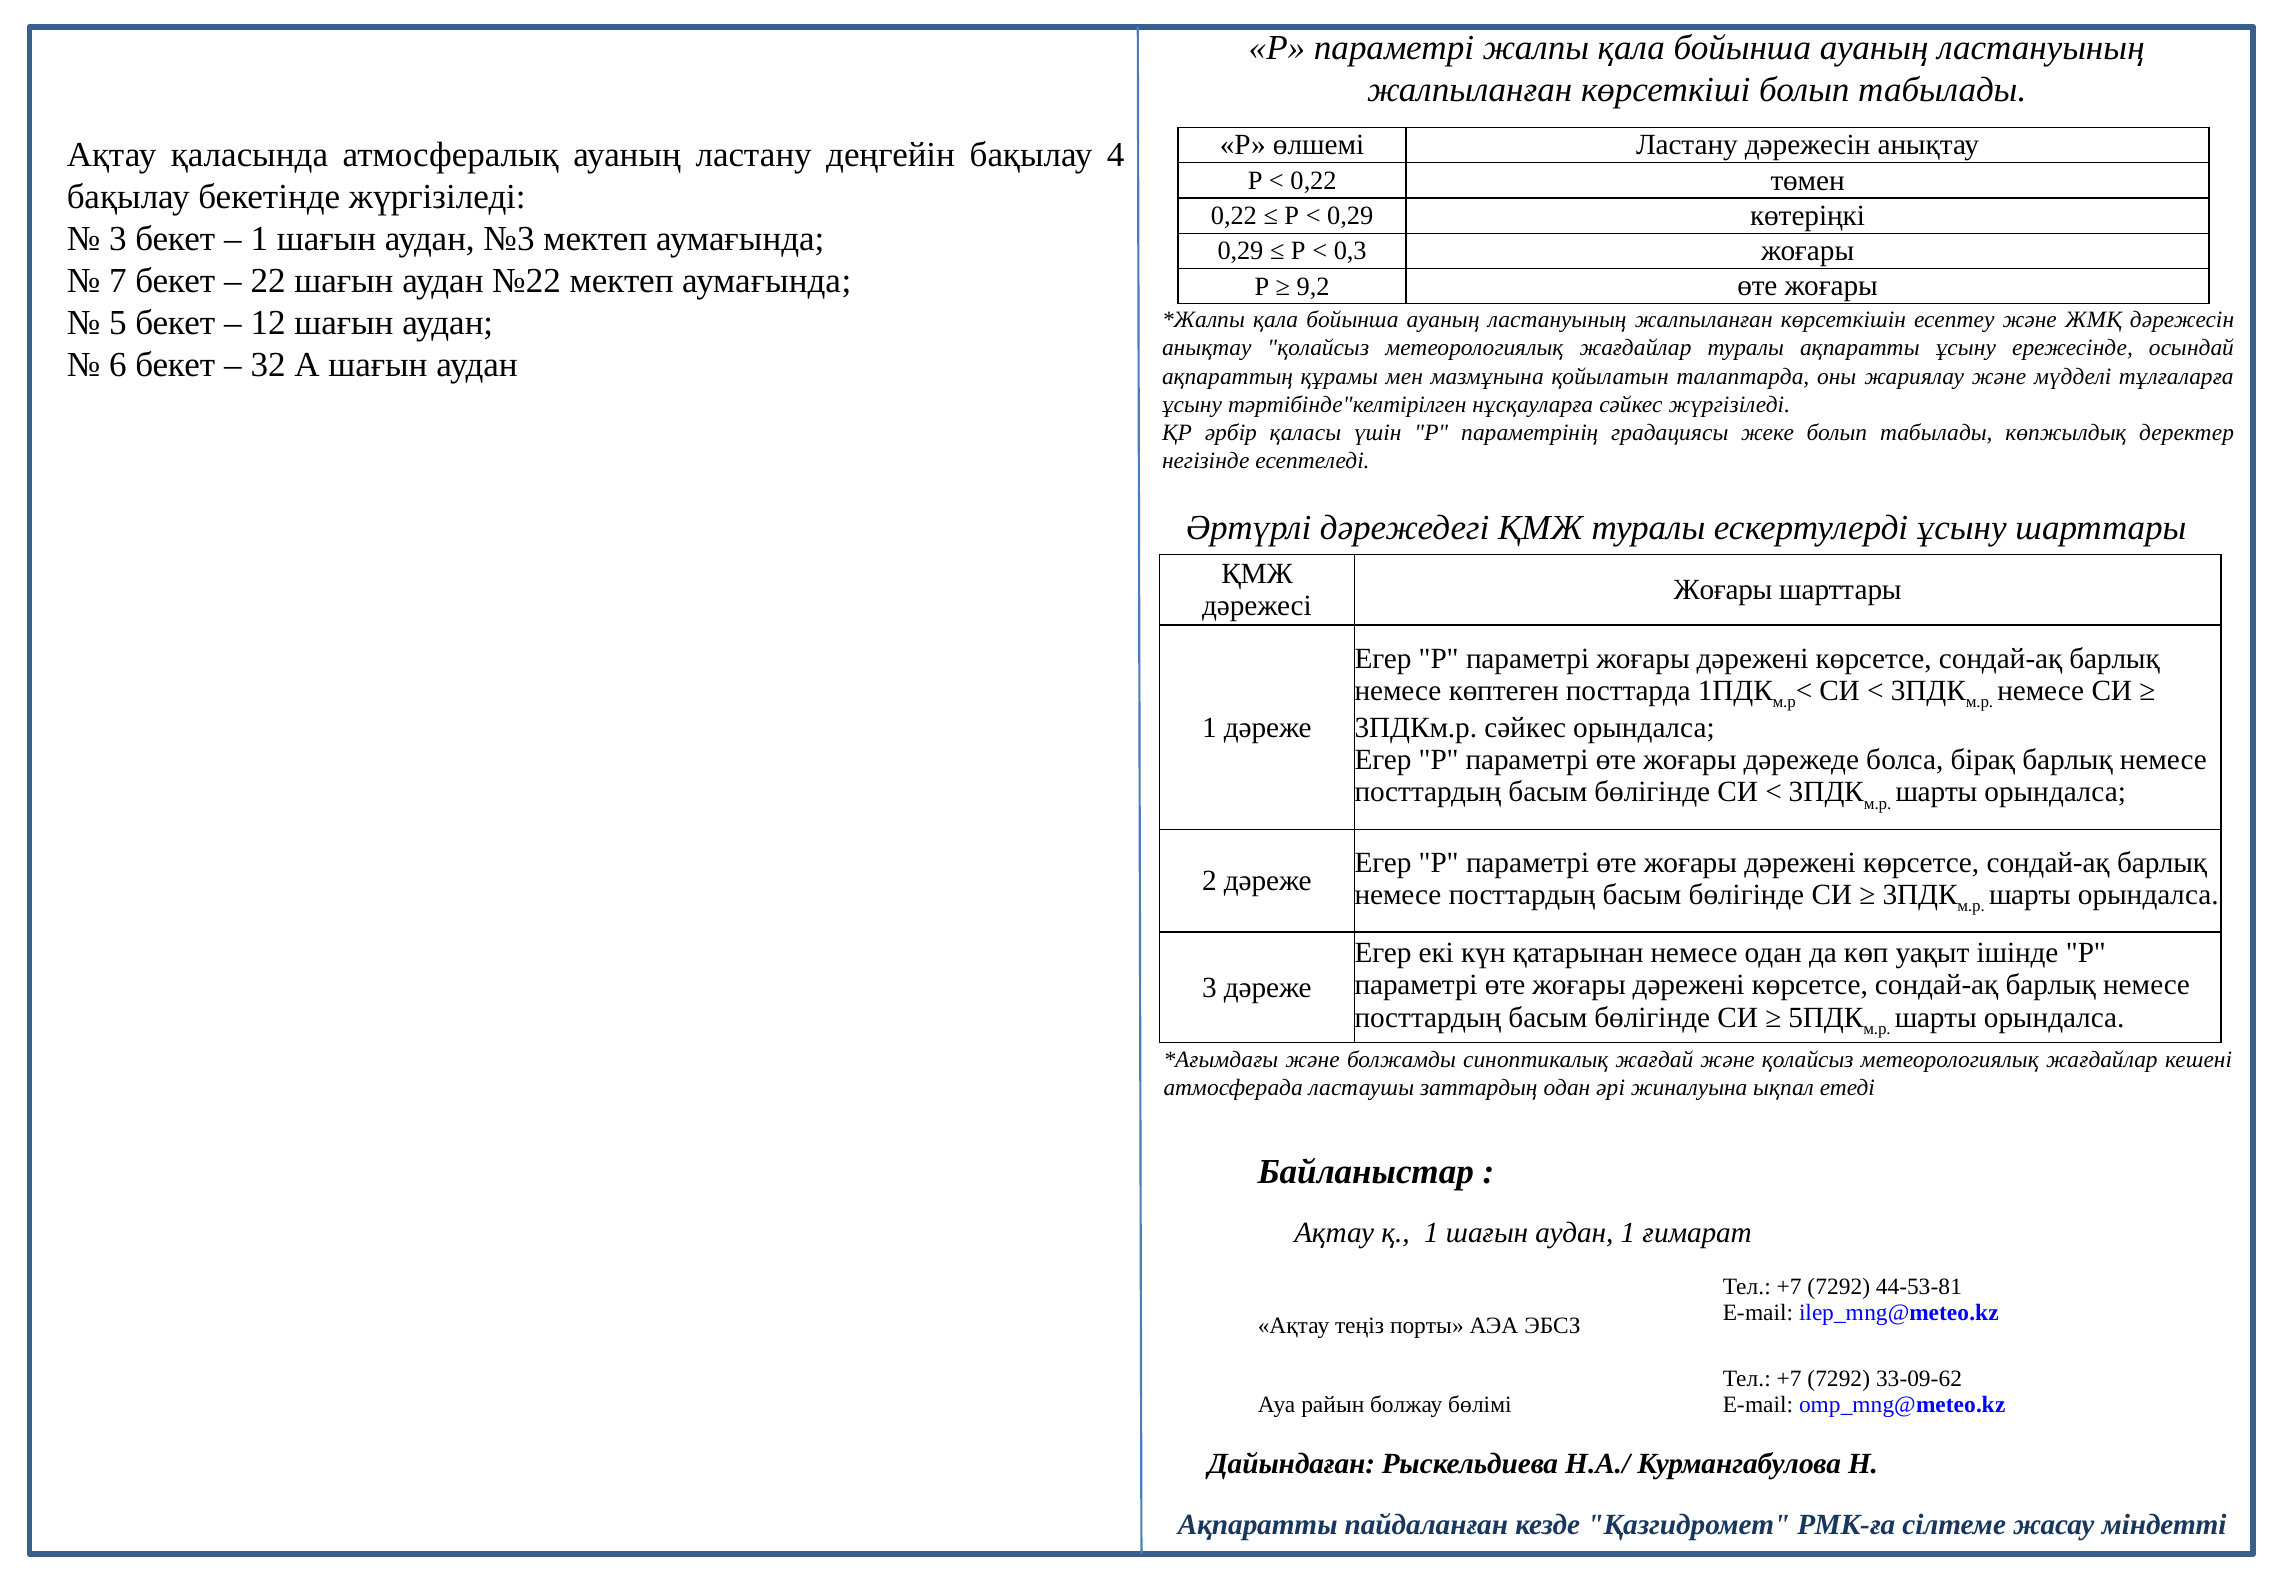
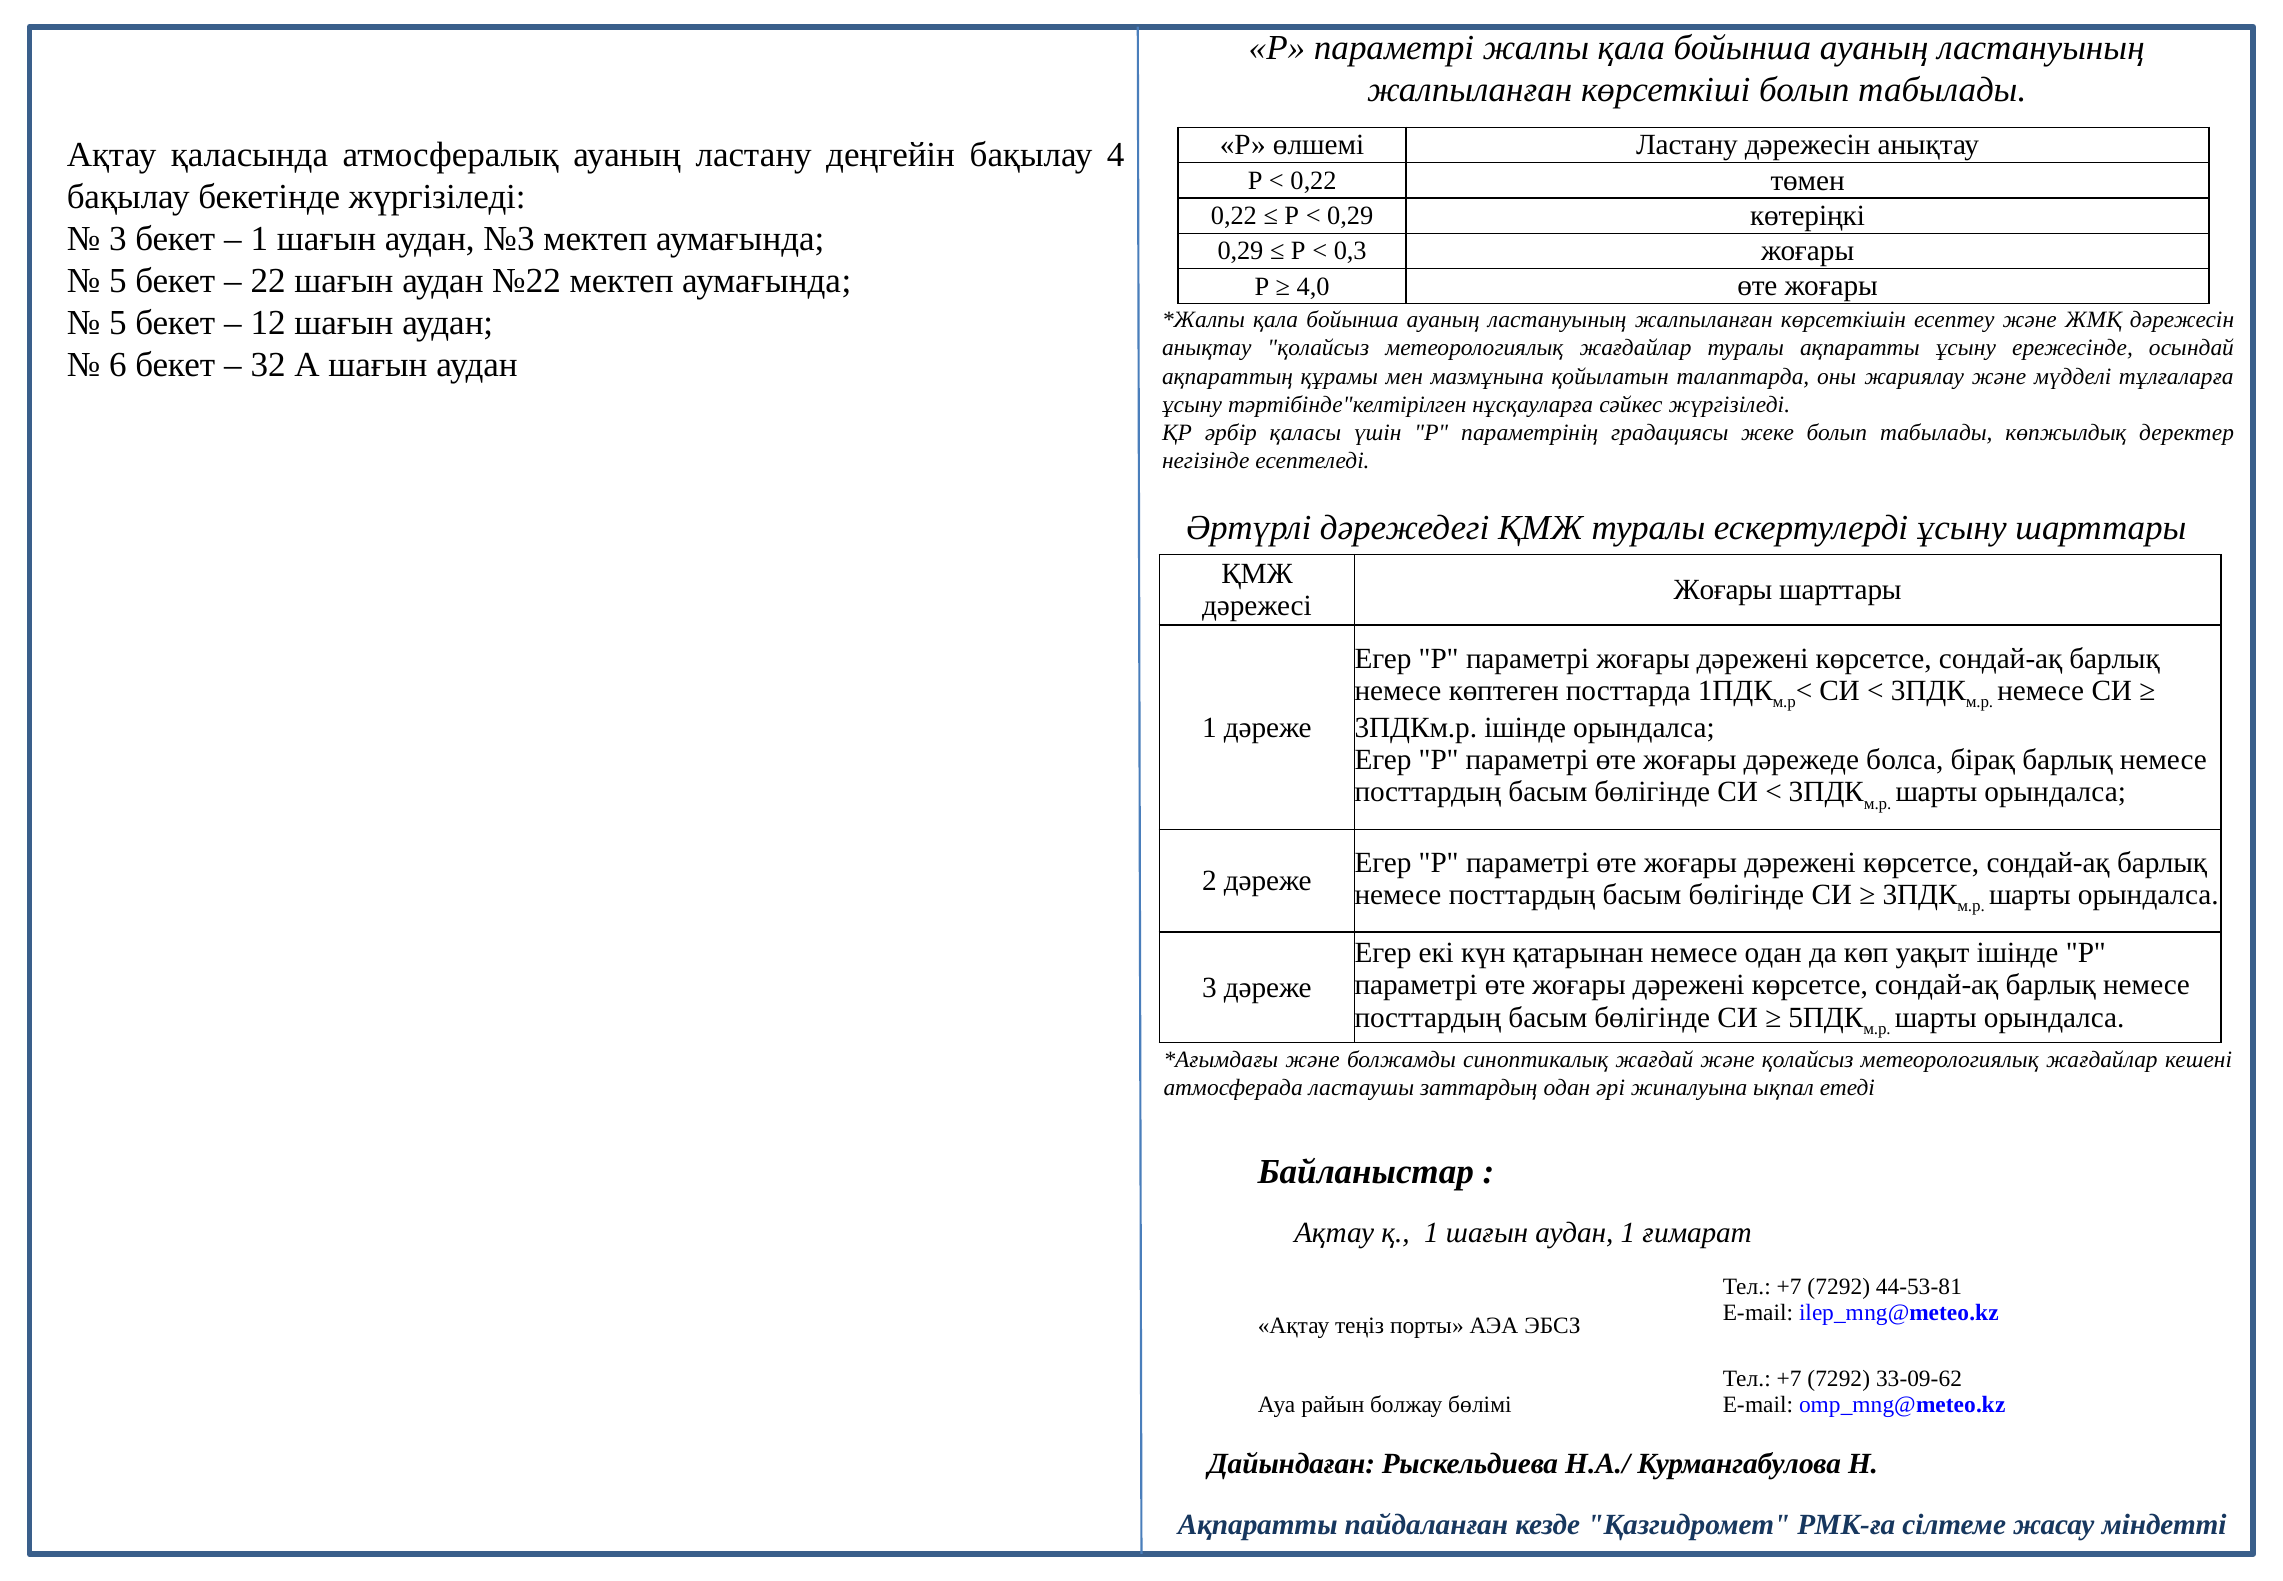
7 at (118, 281): 7 -> 5
9,2: 9,2 -> 4,0
3ПДКм.р сәйкес: сәйкес -> ішінде
